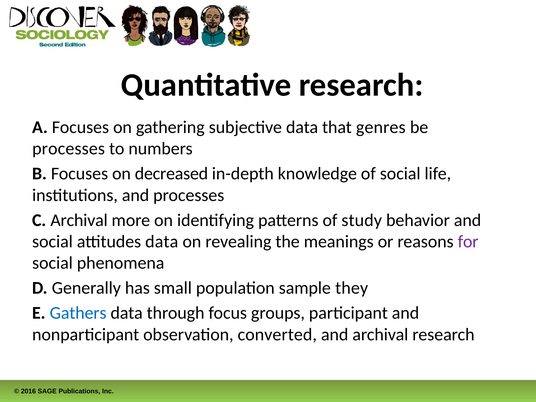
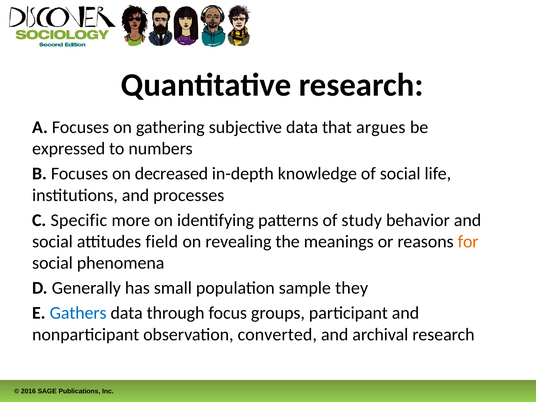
genres: genres -> argues
processes at (69, 149): processes -> expressed
C Archival: Archival -> Specific
attitudes data: data -> field
for colour: purple -> orange
